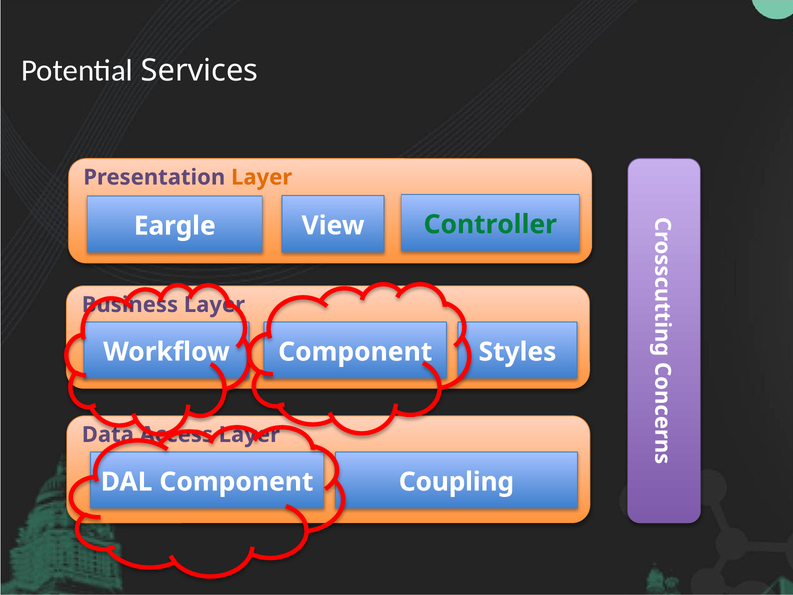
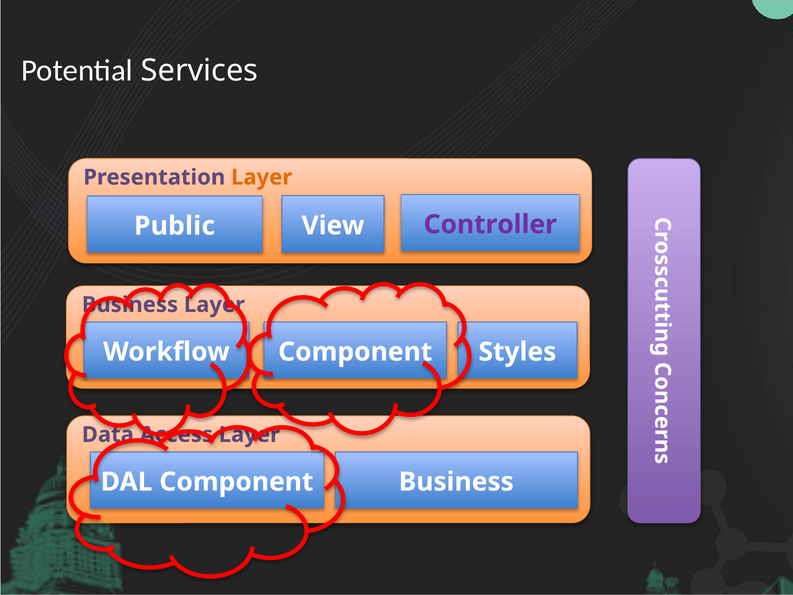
Controller colour: green -> purple
Eargle: Eargle -> Public
Coupling at (456, 482): Coupling -> Business
